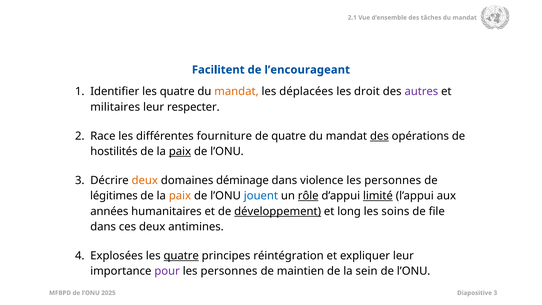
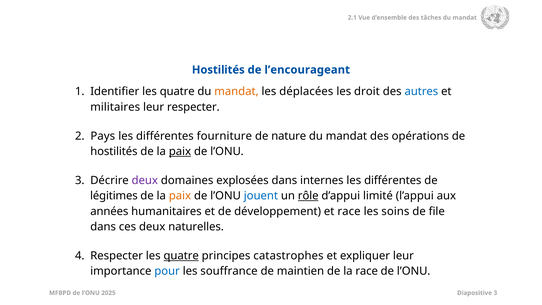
Facilitent at (218, 70): Facilitent -> Hostilités
autres colour: purple -> blue
Race: Race -> Pays
de quatre: quatre -> nature
des at (379, 136) underline: present -> none
deux at (145, 180) colour: orange -> purple
déminage: déminage -> explosées
violence: violence -> internes
personnes at (393, 180): personnes -> différentes
limité underline: present -> none
développement underline: present -> none
et long: long -> race
antimines: antimines -> naturelles
Explosées at (117, 256): Explosées -> Respecter
réintégration: réintégration -> catastrophes
pour colour: purple -> blue
personnes at (229, 271): personnes -> souffrance
la sein: sein -> race
